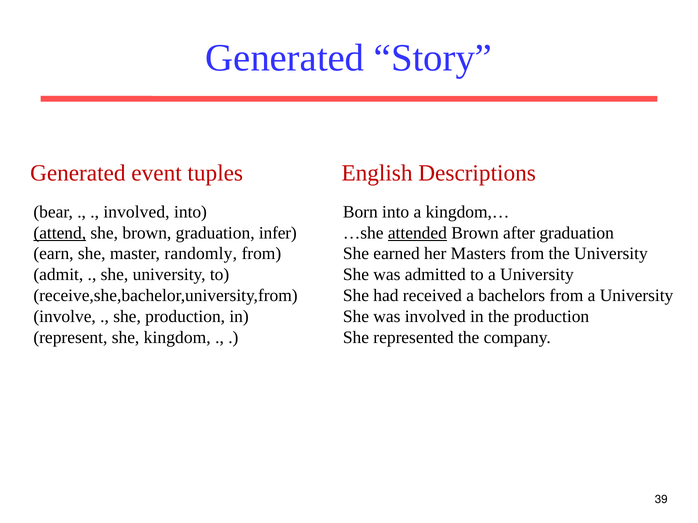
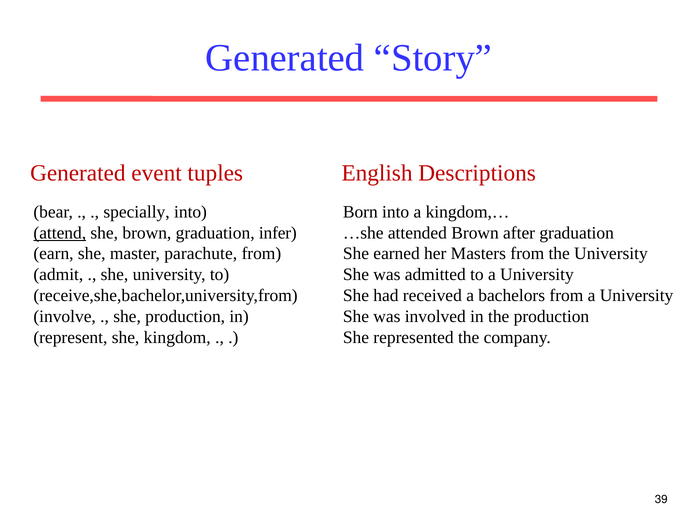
involved at (136, 212): involved -> specially
attended underline: present -> none
randomly: randomly -> parachute
